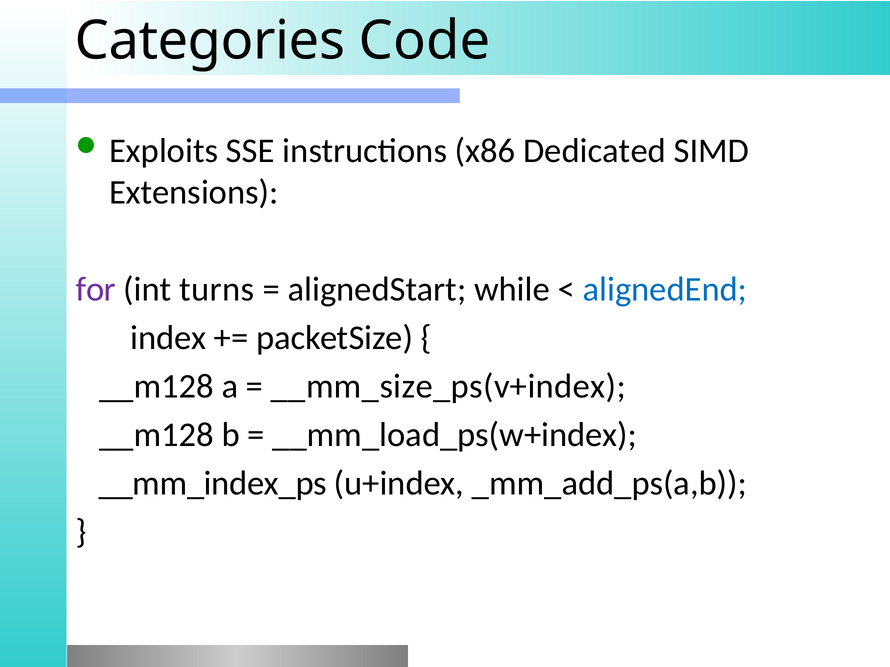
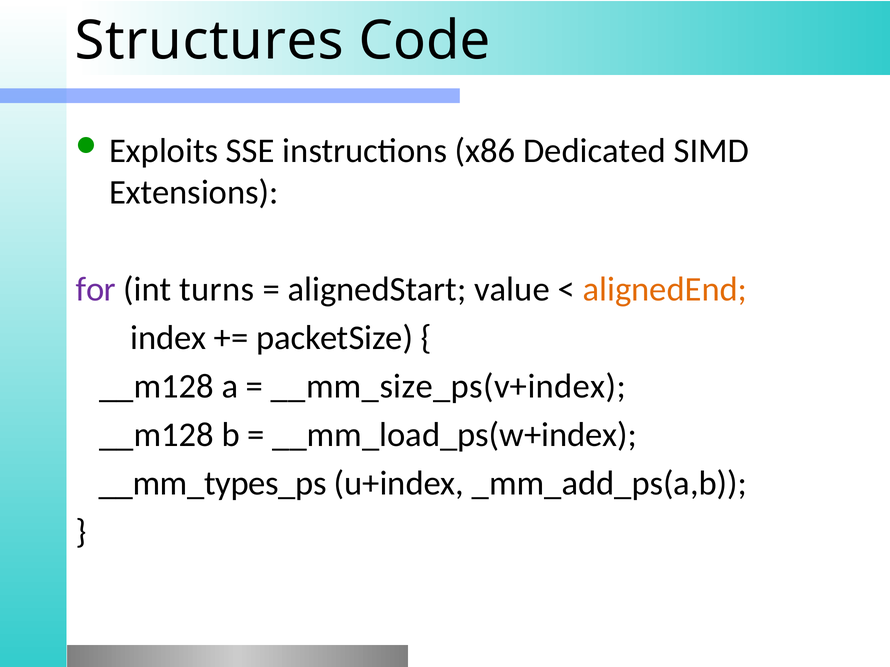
Categories: Categories -> Structures
while: while -> value
alignedEnd colour: blue -> orange
__mm_index_ps: __mm_index_ps -> __mm_types_ps
